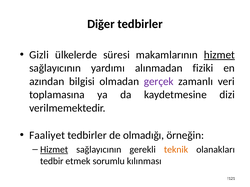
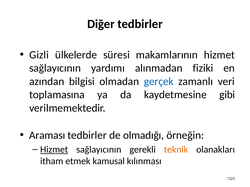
hizmet at (219, 55) underline: present -> none
gerçek colour: purple -> blue
dizi: dizi -> gibi
Faaliyet: Faaliyet -> Araması
tedbir: tedbir -> itham
sorumlu: sorumlu -> kamusal
